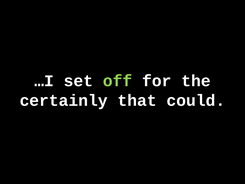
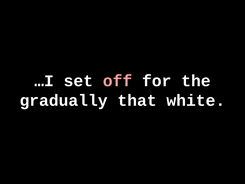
off colour: light green -> pink
certainly: certainly -> gradually
could: could -> white
